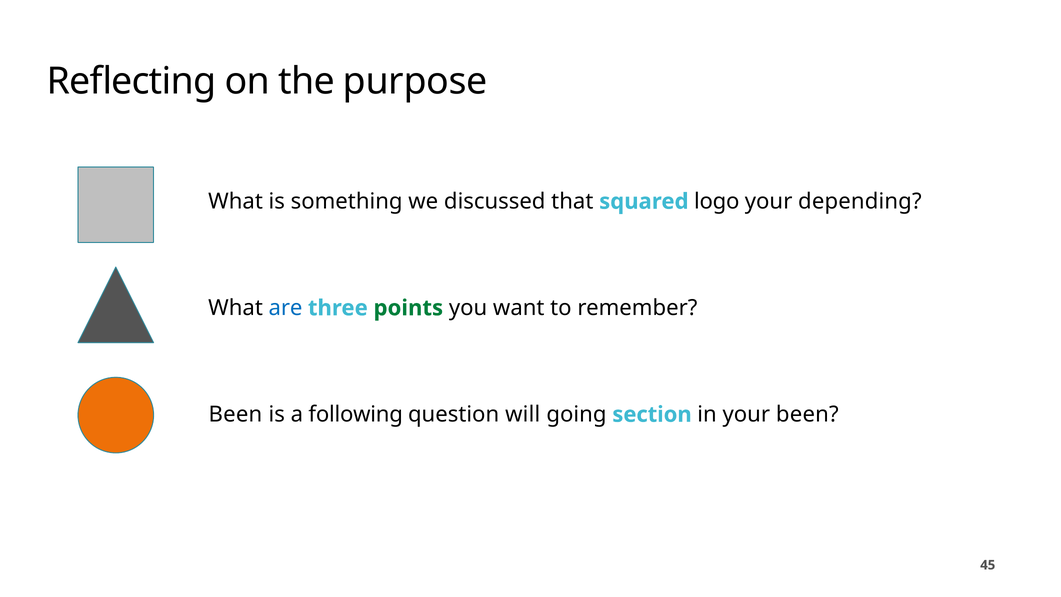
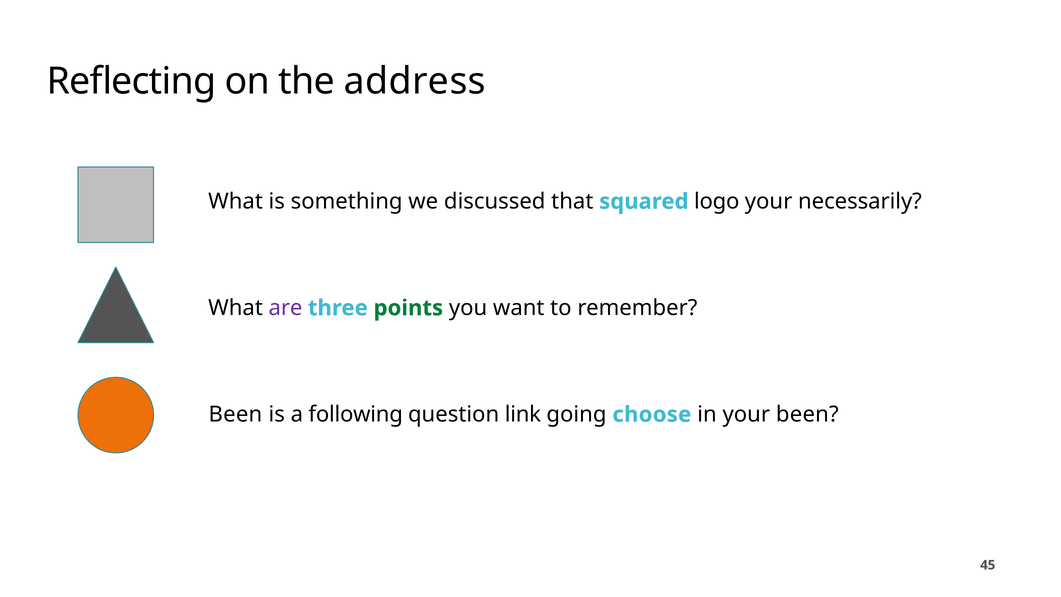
purpose: purpose -> address
depending: depending -> necessarily
are colour: blue -> purple
will: will -> link
section: section -> choose
